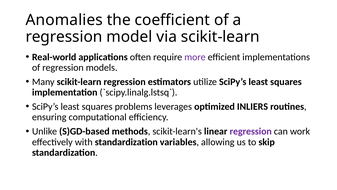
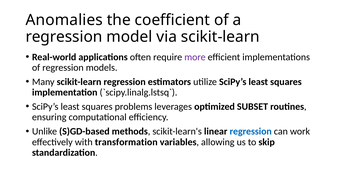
INLIERS: INLIERS -> SUBSET
regression at (251, 131) colour: purple -> blue
with standardization: standardization -> transformation
